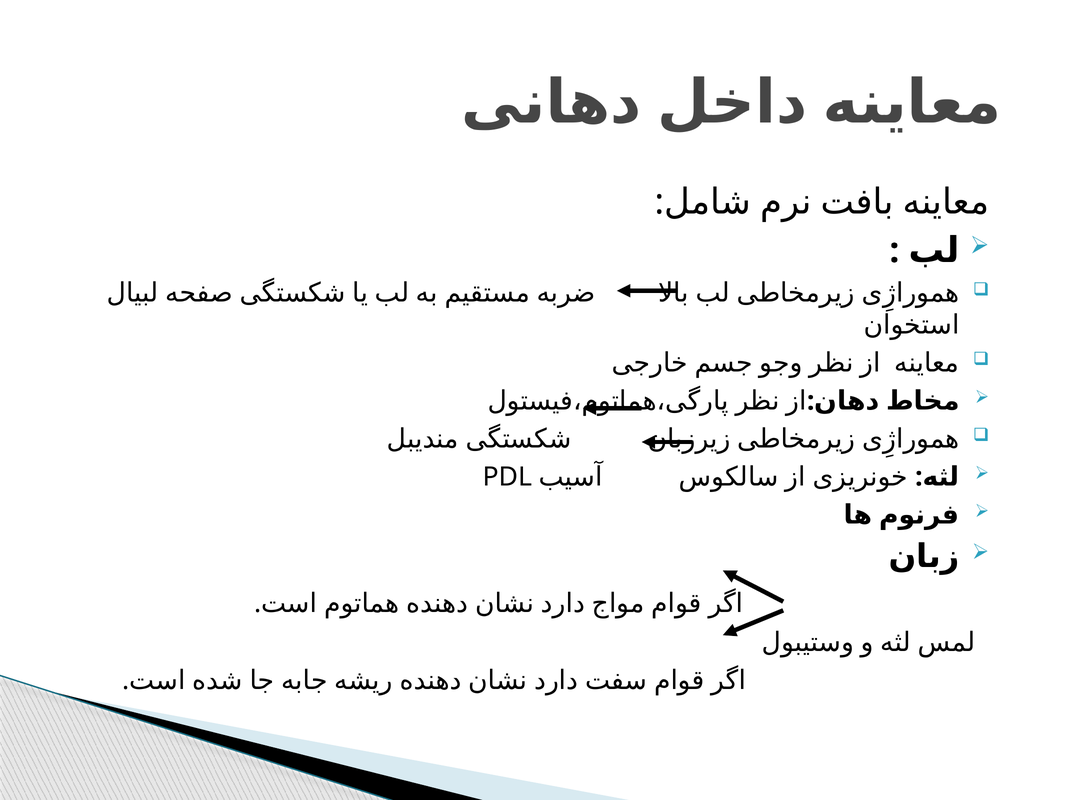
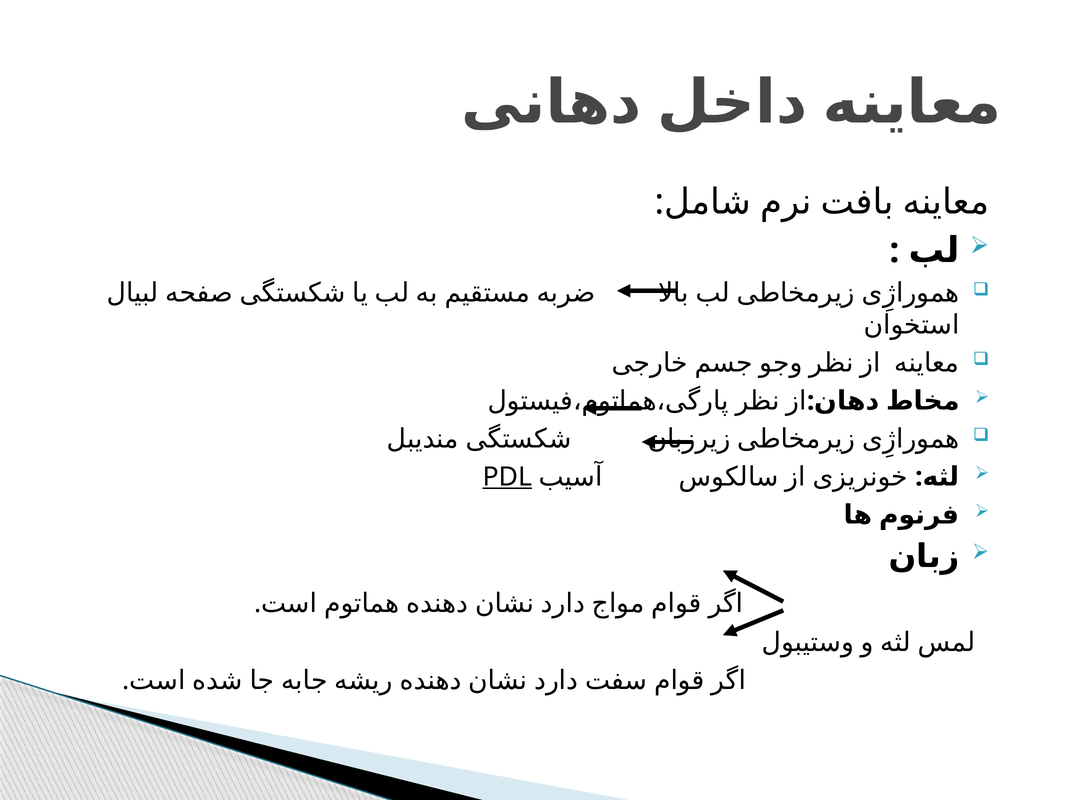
PDL underline: none -> present
